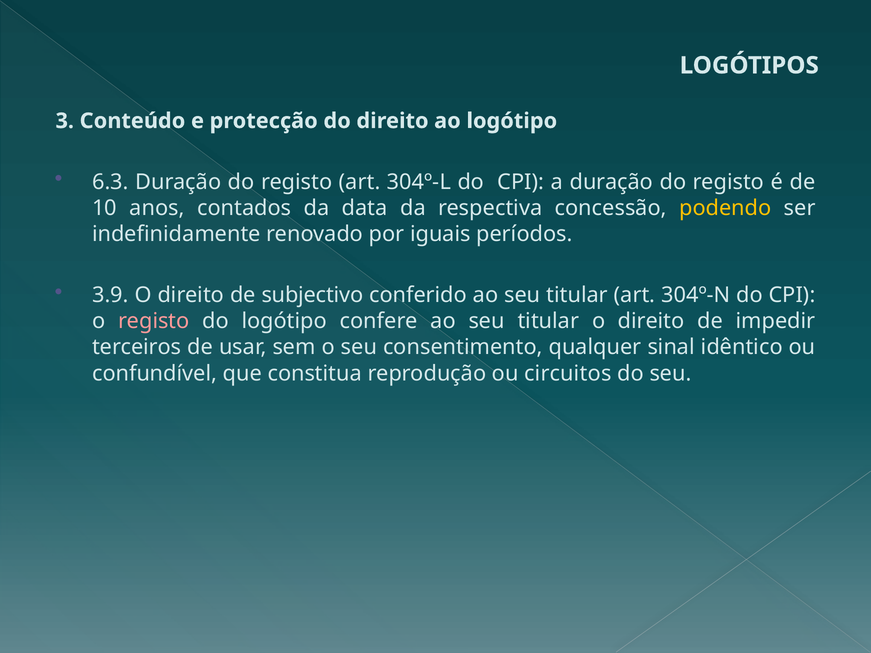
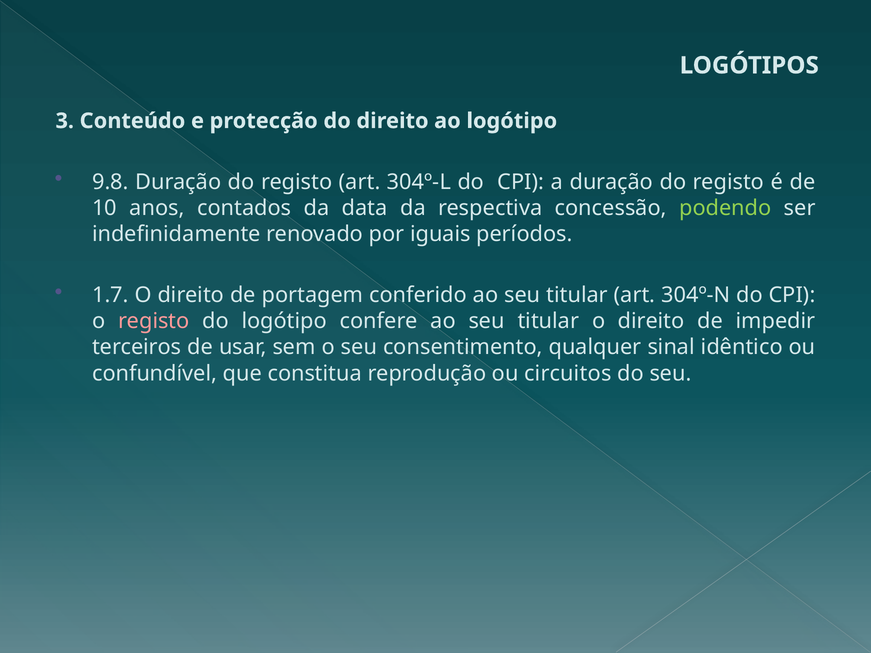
6.3: 6.3 -> 9.8
podendo colour: yellow -> light green
3.9: 3.9 -> 1.7
subjectivo: subjectivo -> portagem
